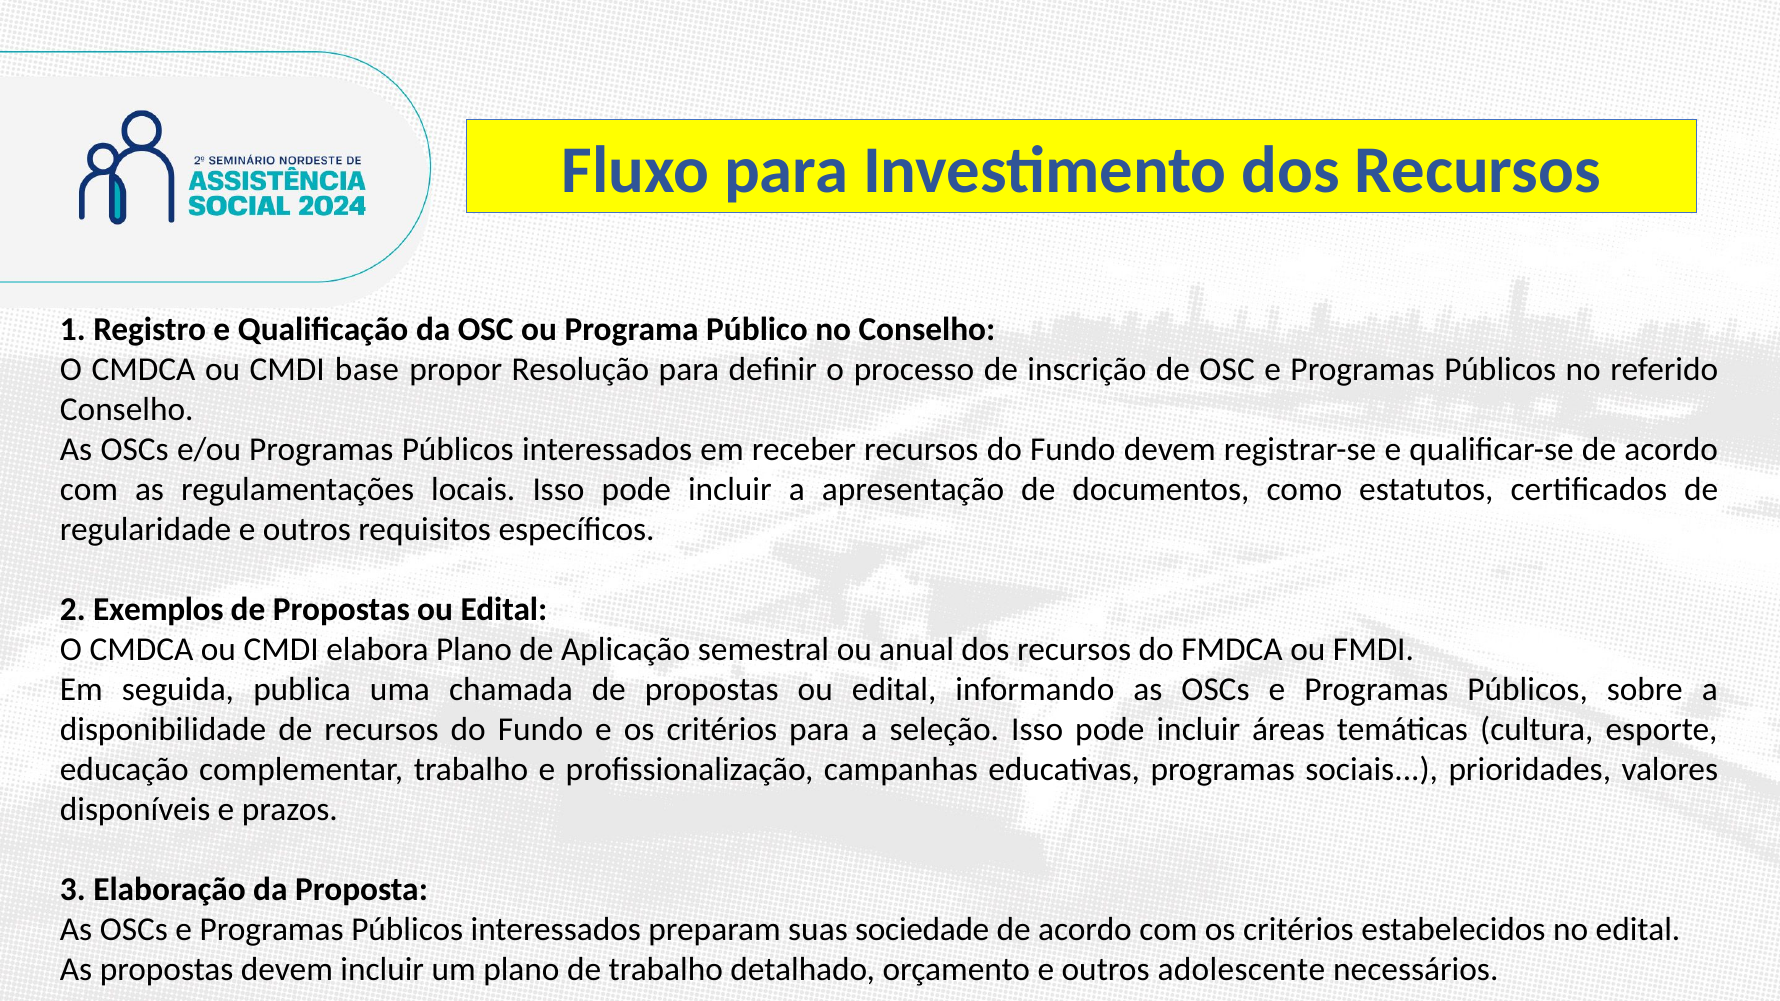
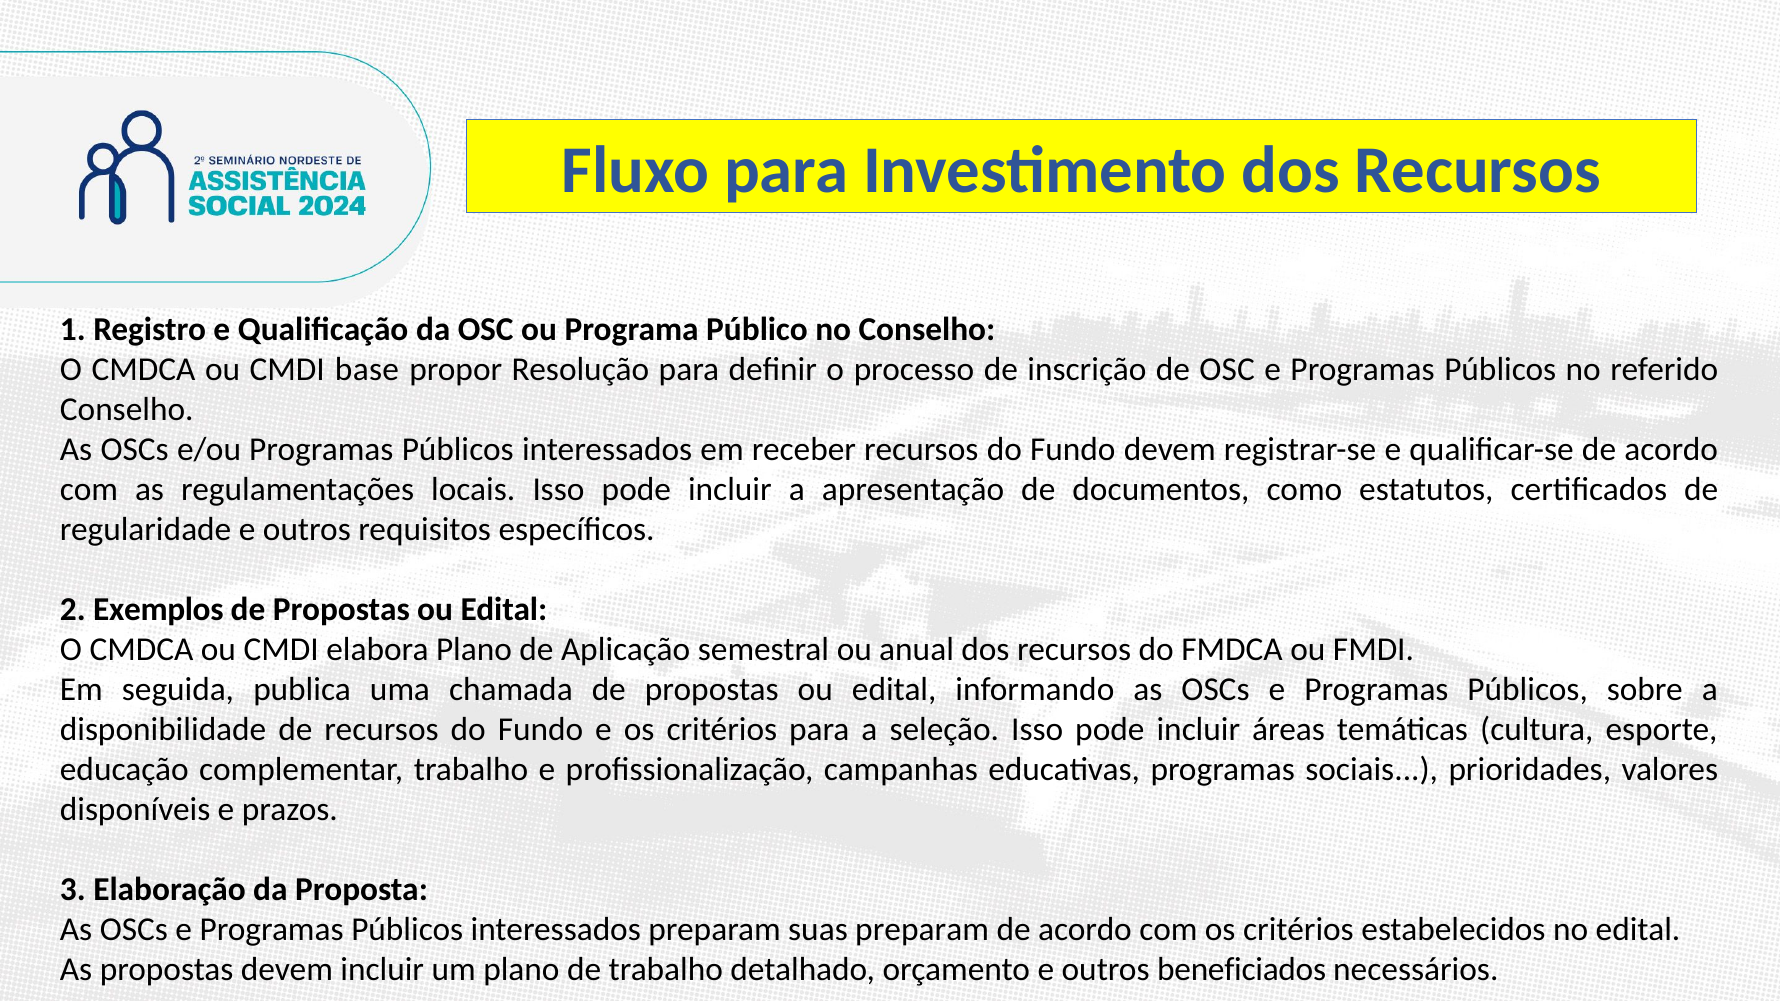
suas sociedade: sociedade -> preparam
adolescente: adolescente -> beneficiados
